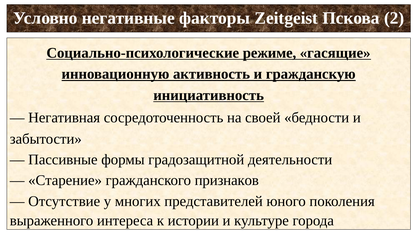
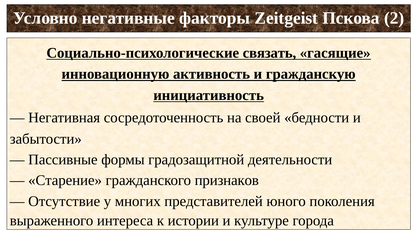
режиме: режиме -> связать
